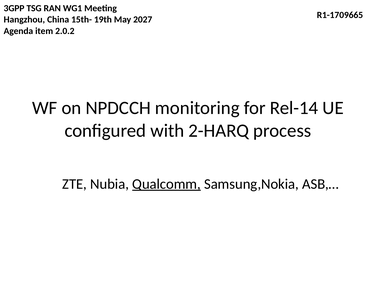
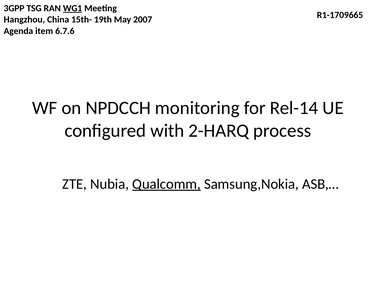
WG1 underline: none -> present
2027: 2027 -> 2007
2.0.2: 2.0.2 -> 6.7.6
